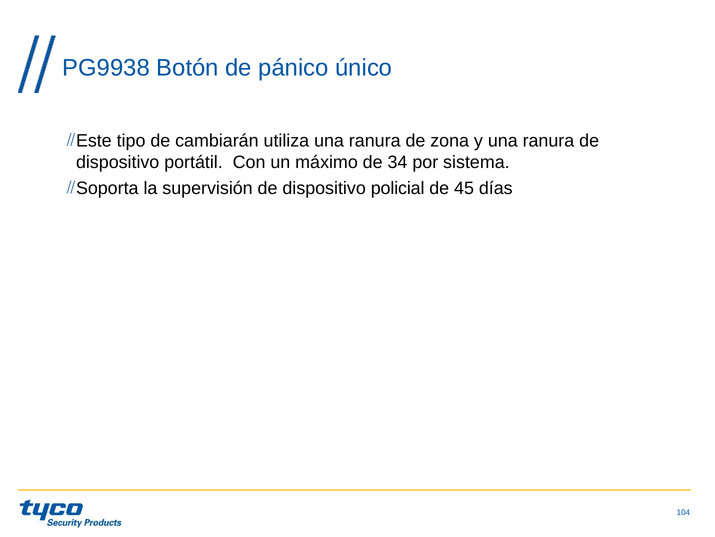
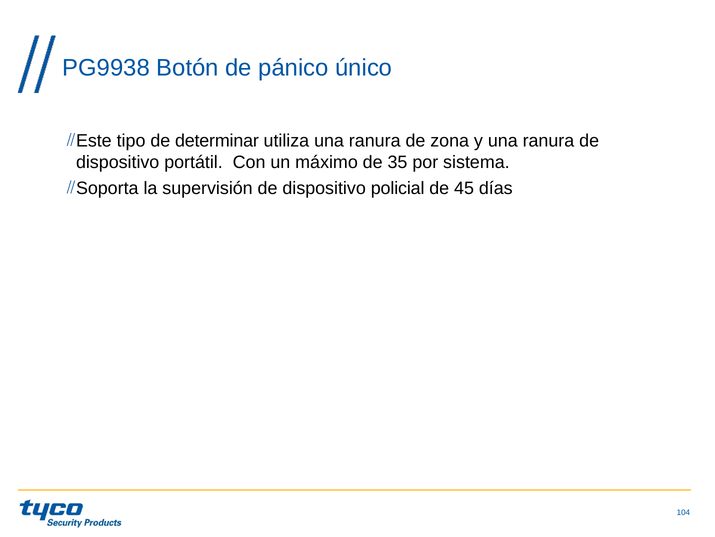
cambiarán: cambiarán -> determinar
34: 34 -> 35
